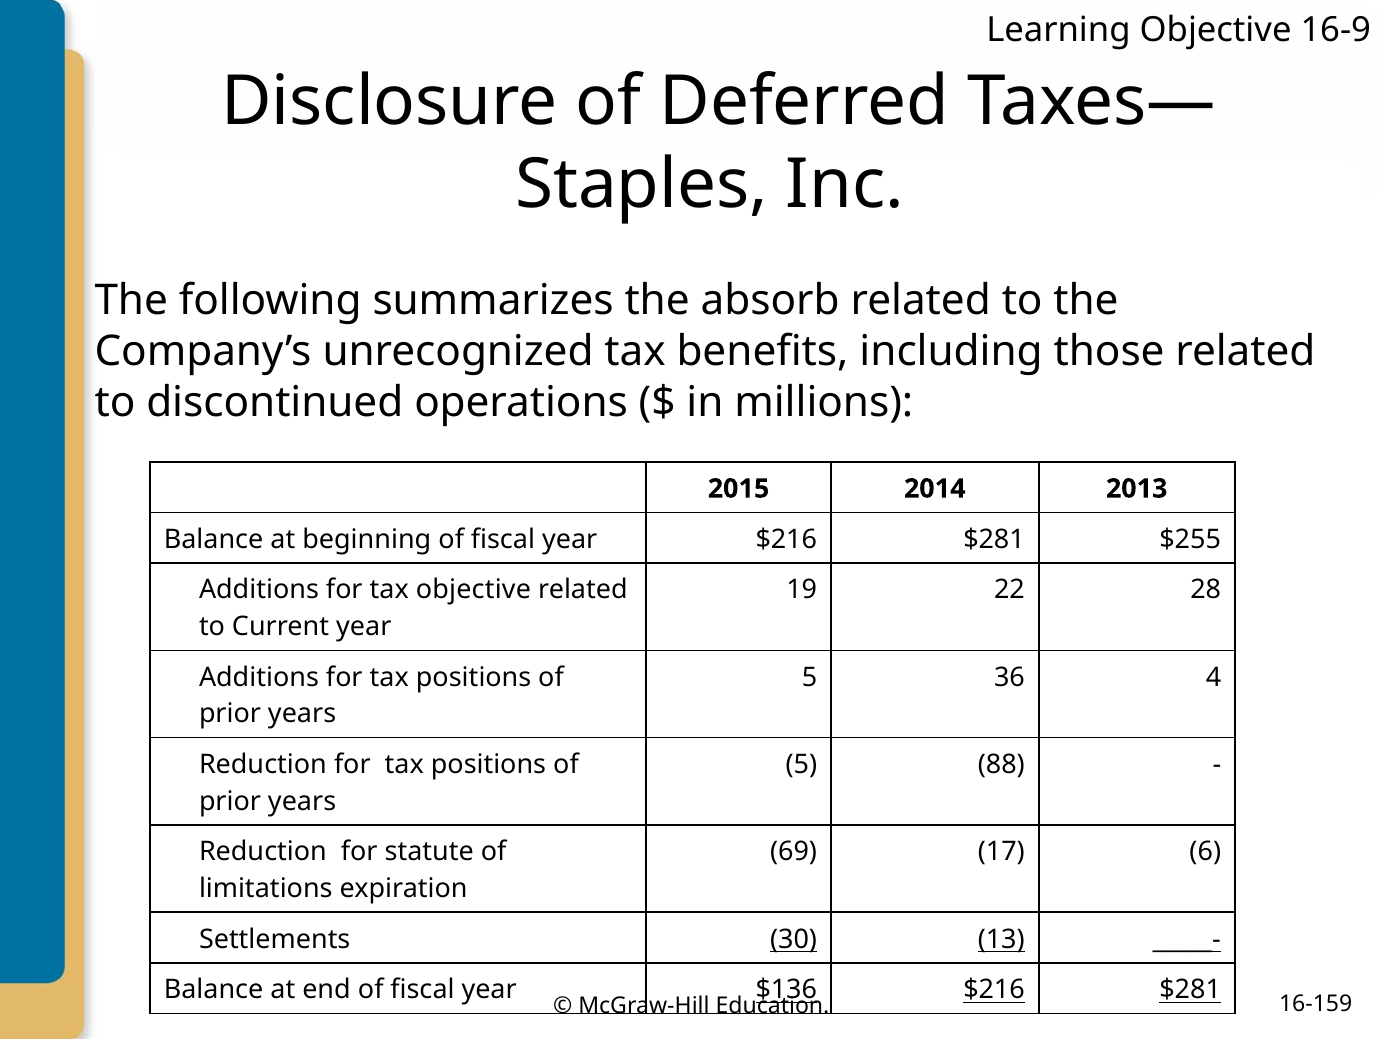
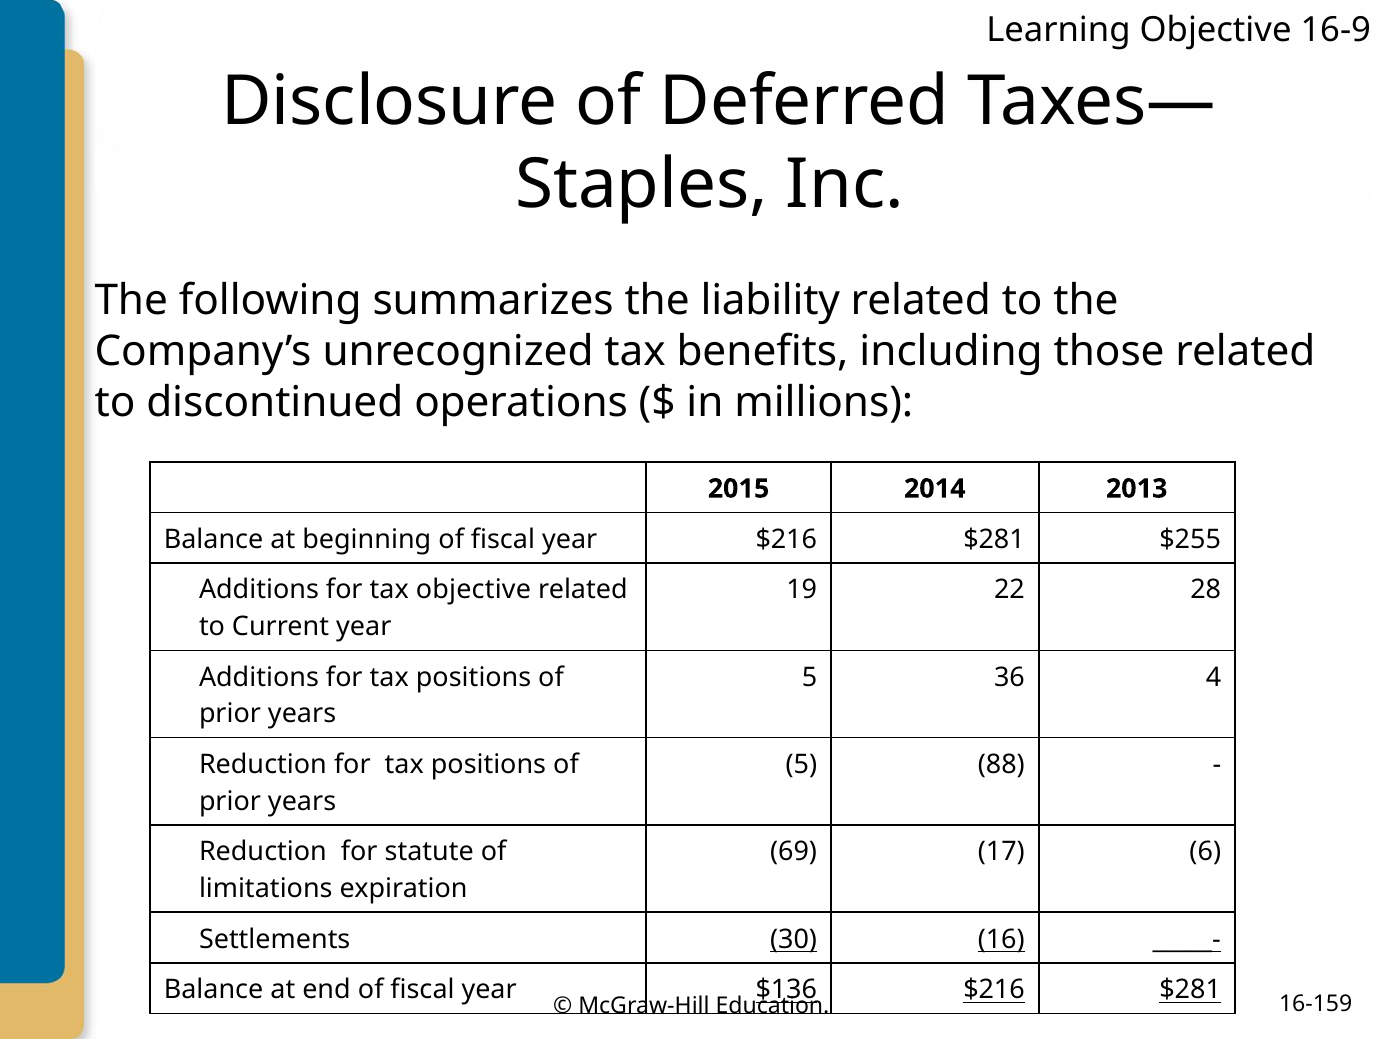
absorb: absorb -> liability
13: 13 -> 16
